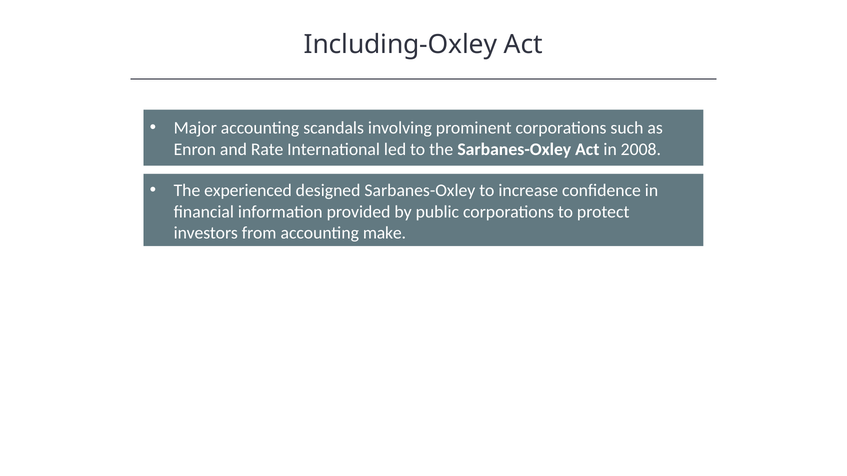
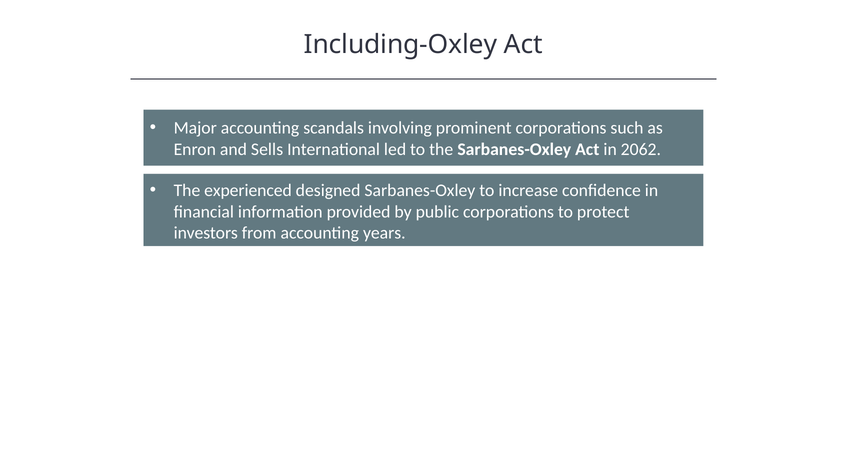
Rate: Rate -> Sells
2008: 2008 -> 2062
make: make -> years
